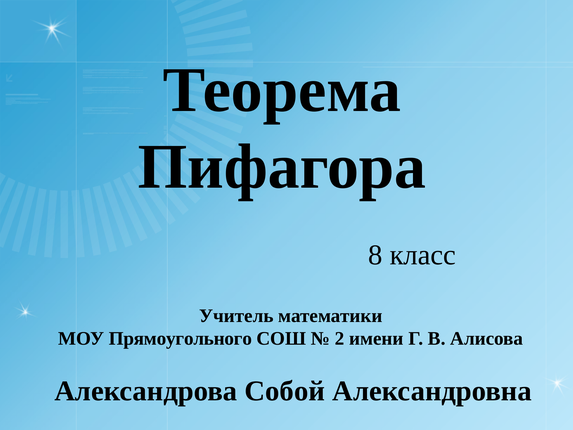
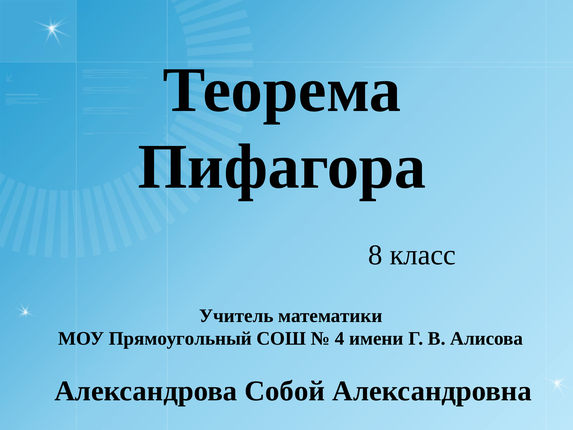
Прямоугольного: Прямоугольного -> Прямоугольный
2: 2 -> 4
